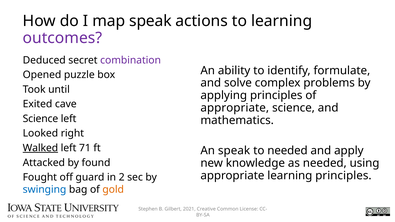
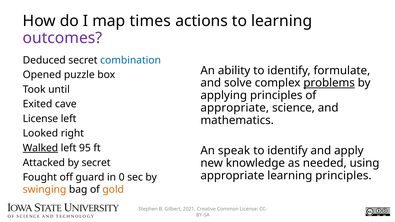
map speak: speak -> times
combination colour: purple -> blue
problems underline: none -> present
Science at (40, 119): Science -> License
71: 71 -> 95
needed at (288, 151): needed -> identify
by found: found -> secret
2: 2 -> 0
swinging colour: blue -> orange
